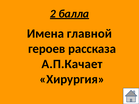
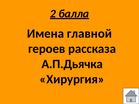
А.П.Качает: А.П.Качает -> А.П.Дьячка
